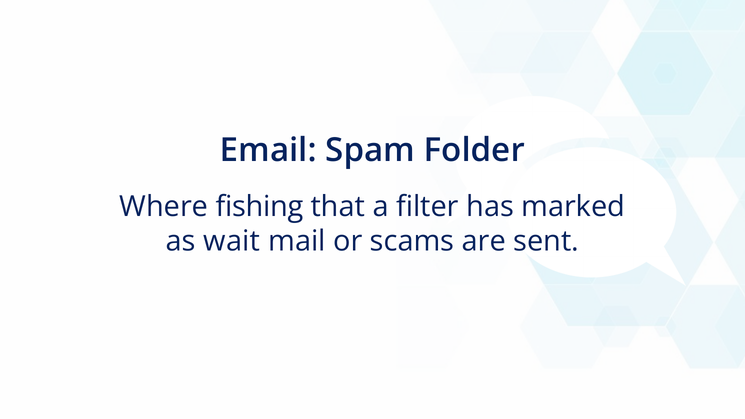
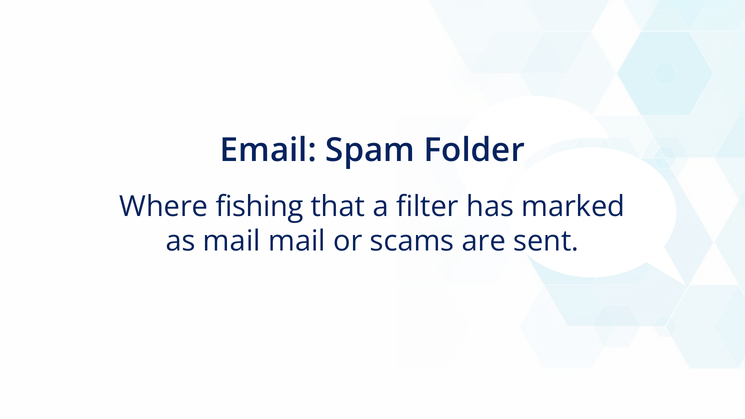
as wait: wait -> mail
